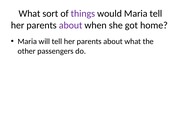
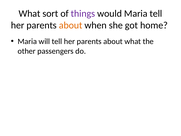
about at (71, 25) colour: purple -> orange
